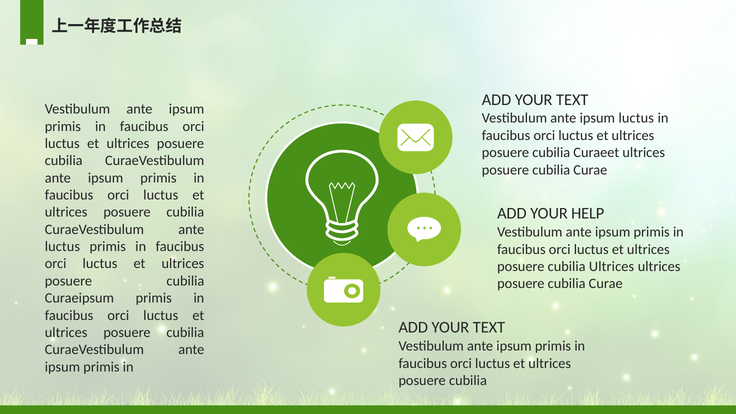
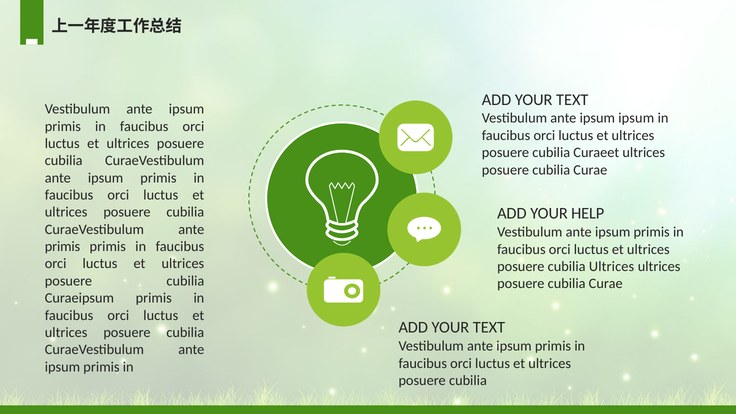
ipsum luctus: luctus -> ipsum
luctus at (62, 247): luctus -> primis
